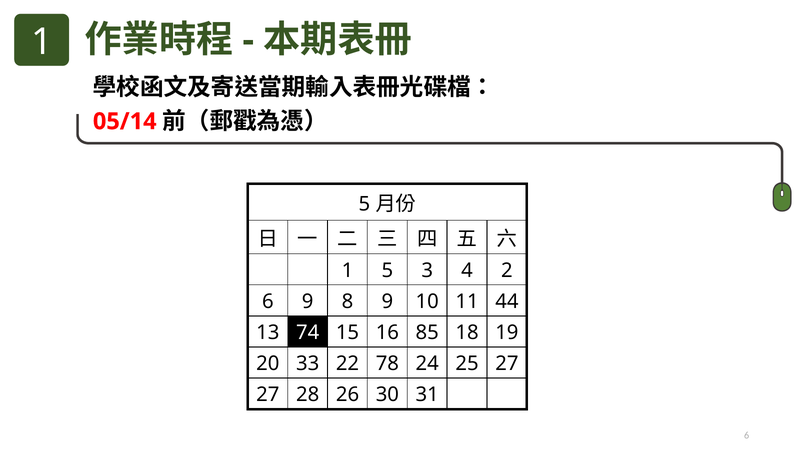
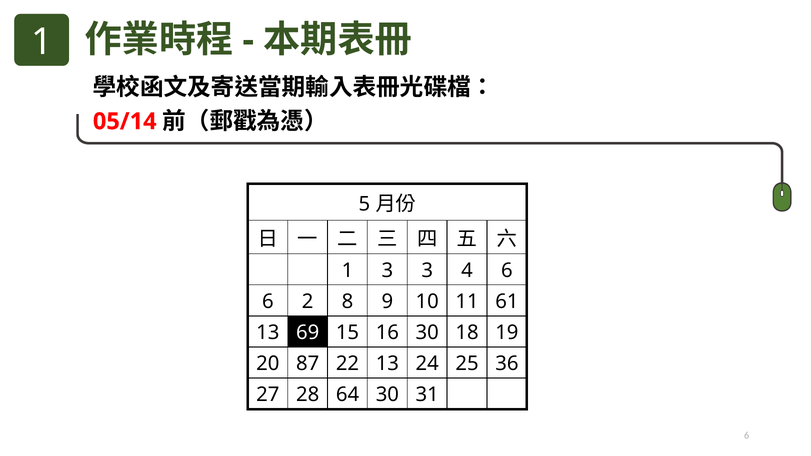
1 5: 5 -> 3
4 2: 2 -> 6
6 9: 9 -> 2
44: 44 -> 61
74: 74 -> 69
16 85: 85 -> 30
33: 33 -> 87
22 78: 78 -> 13
25 27: 27 -> 36
26: 26 -> 64
